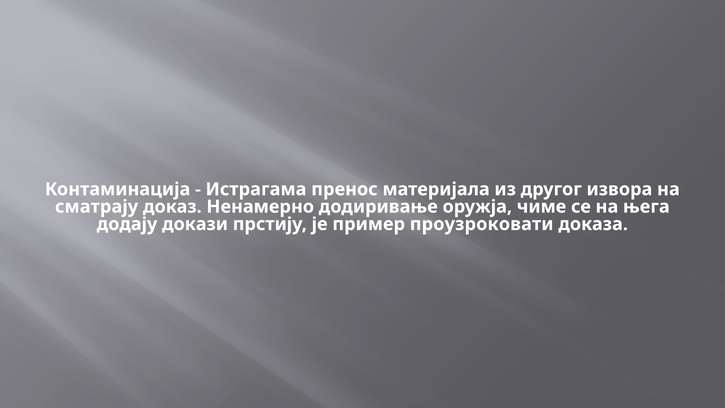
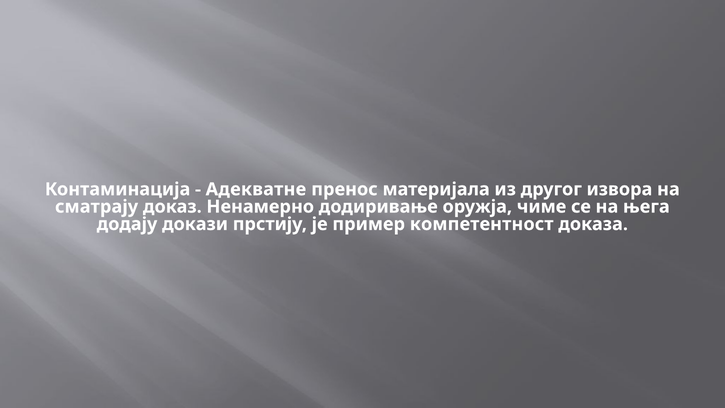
Истрагама: Истрагама -> Адекватне
проузроковати: проузроковати -> компетентност
